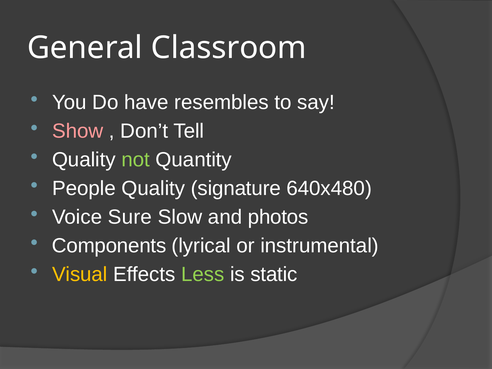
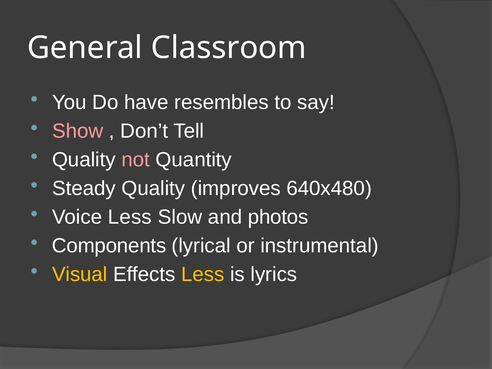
not colour: light green -> pink
People: People -> Steady
signature: signature -> improves
Voice Sure: Sure -> Less
Less at (203, 274) colour: light green -> yellow
static: static -> lyrics
